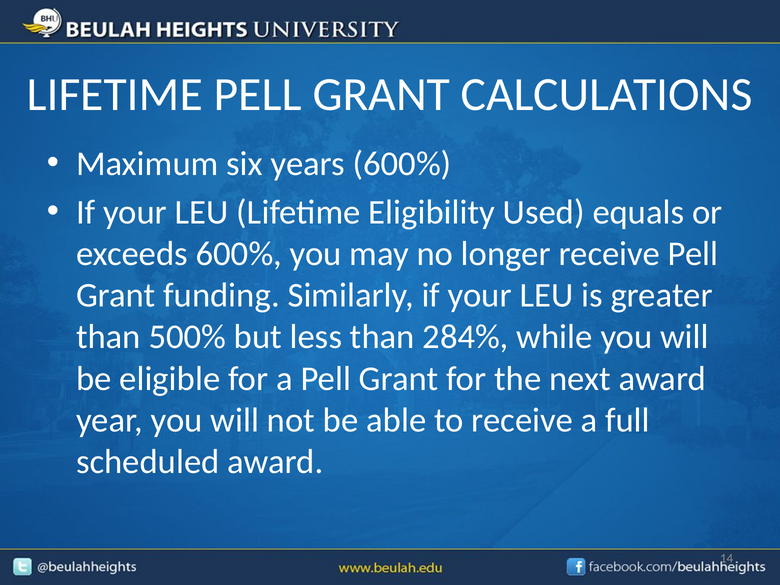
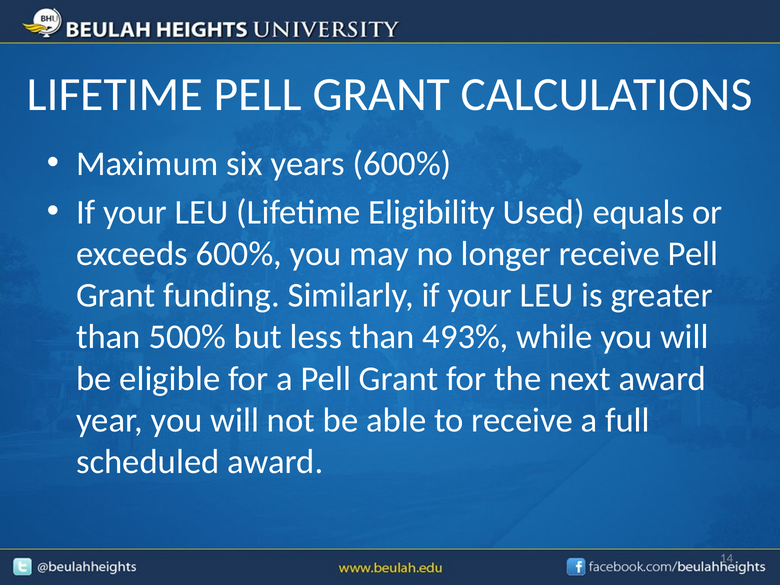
284%: 284% -> 493%
